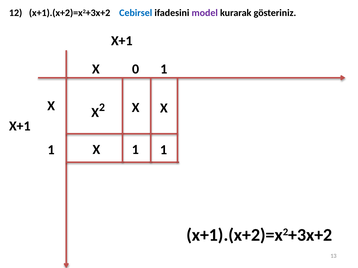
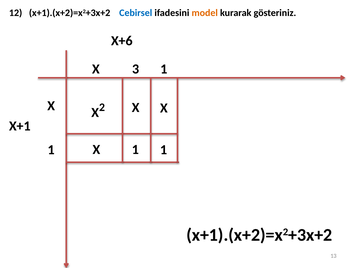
model colour: purple -> orange
X+1 at (122, 41): X+1 -> X+6
0: 0 -> 3
